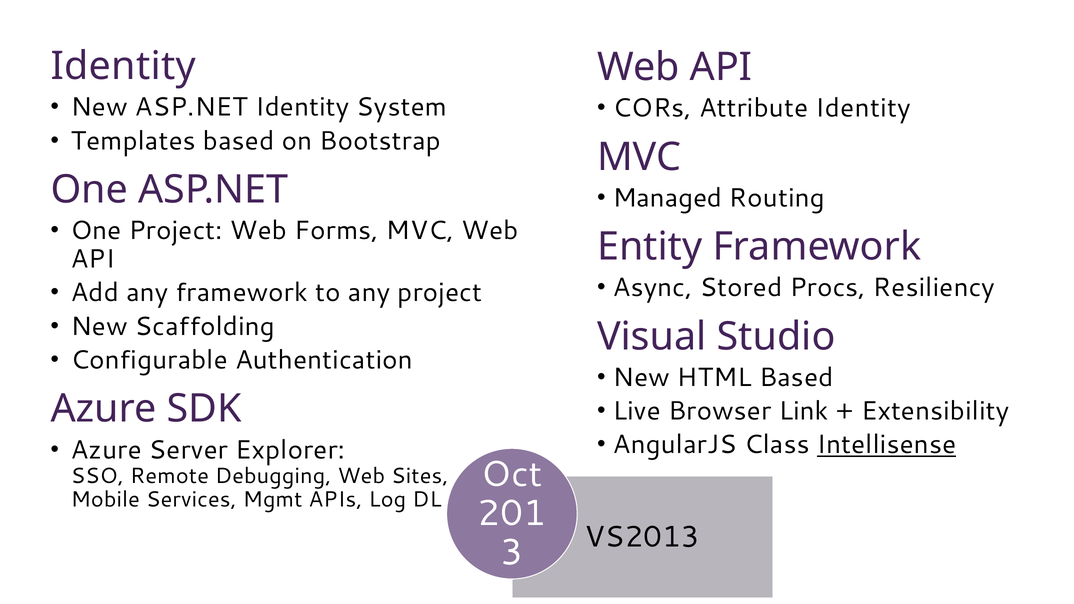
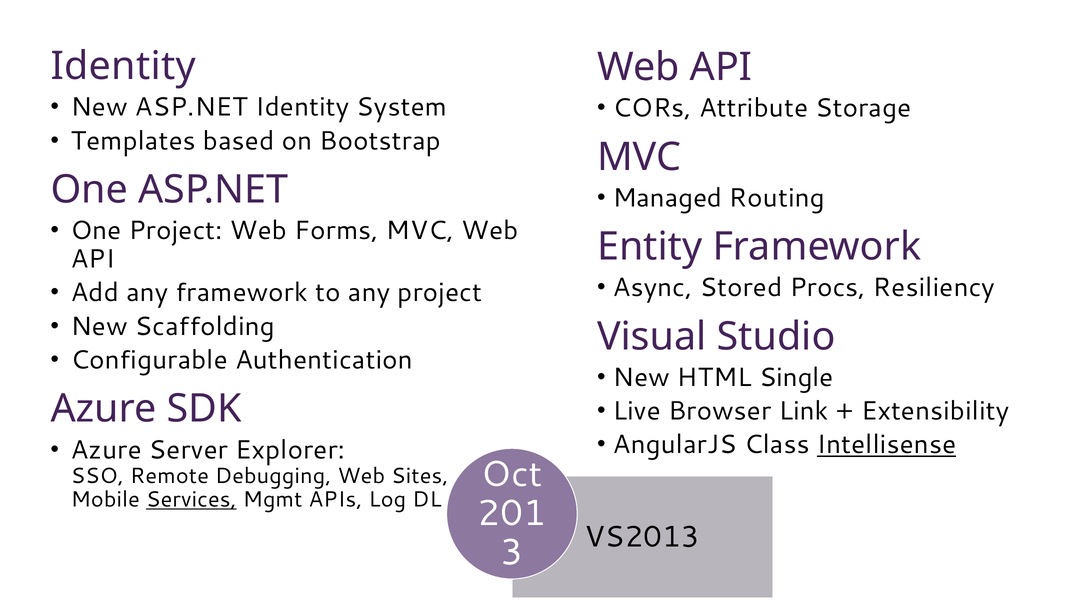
Attribute Identity: Identity -> Storage
HTML Based: Based -> Single
Services underline: none -> present
